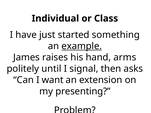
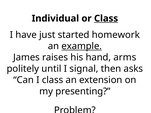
Class at (106, 18) underline: none -> present
something: something -> homework
I want: want -> class
